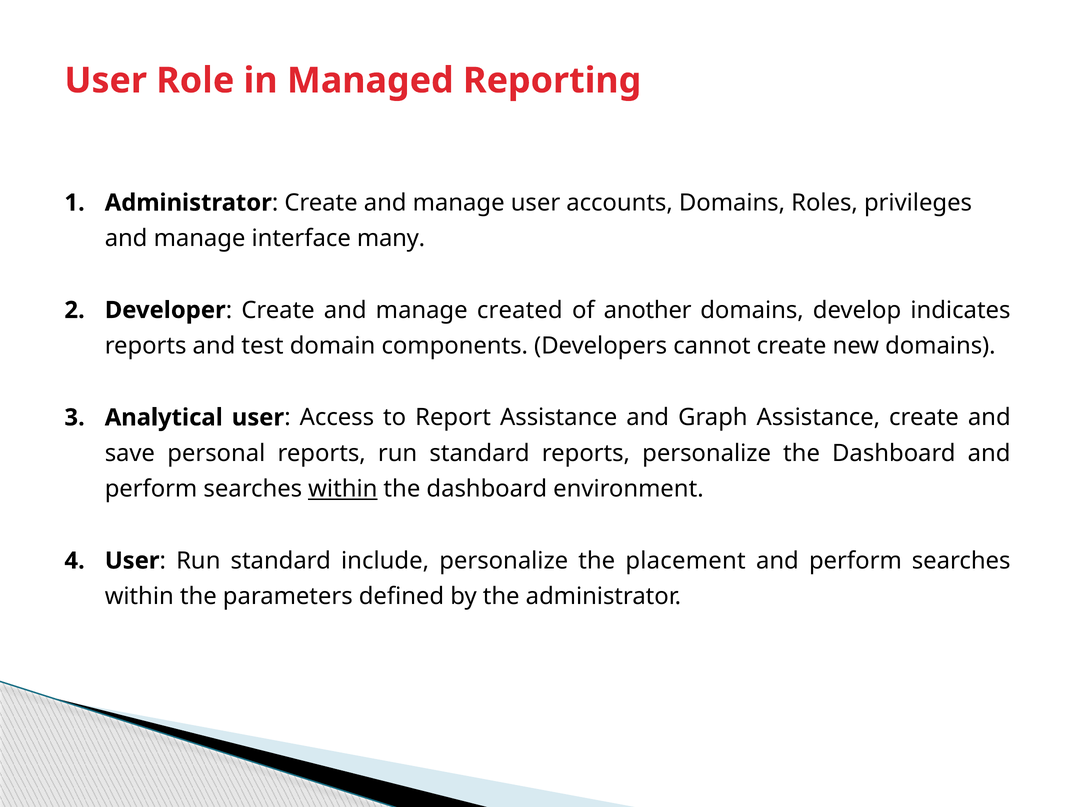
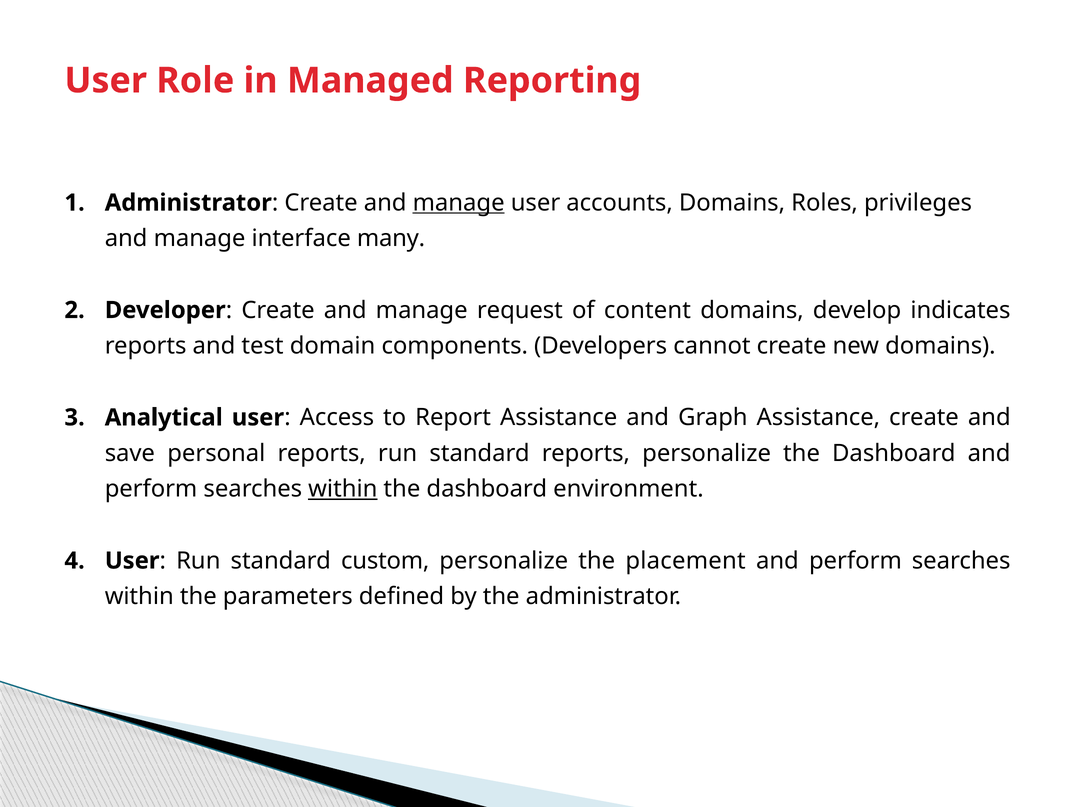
manage at (459, 203) underline: none -> present
created: created -> request
another: another -> content
include: include -> custom
